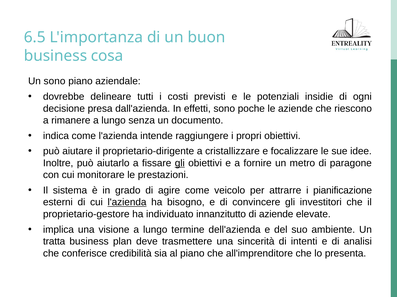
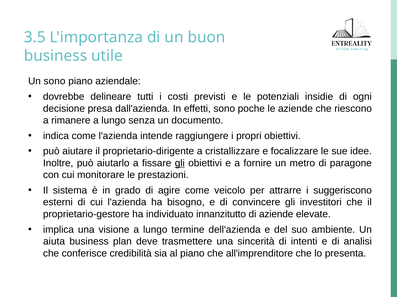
6.5: 6.5 -> 3.5
cosa: cosa -> utile
pianificazione: pianificazione -> suggeriscono
l'azienda at (127, 203) underline: present -> none
tratta: tratta -> aiuta
